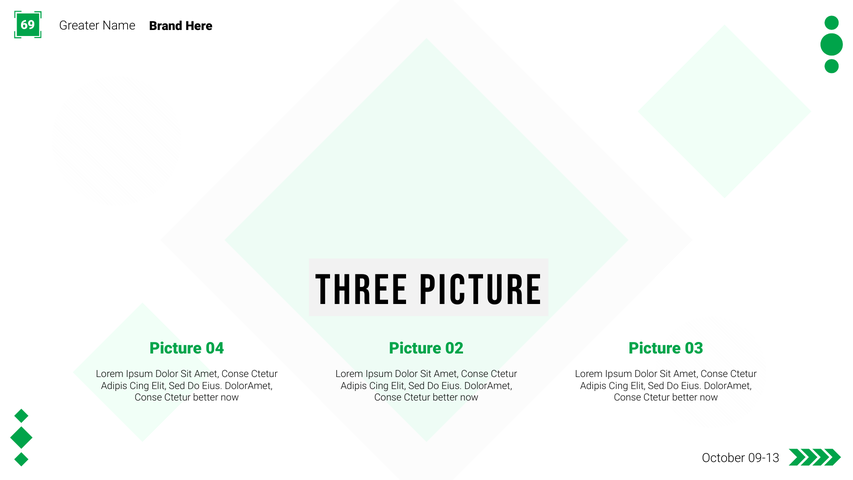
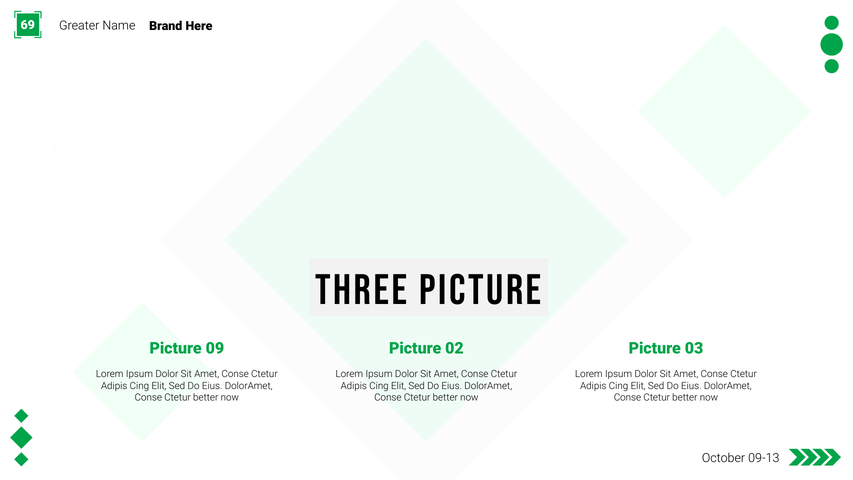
04: 04 -> 09
